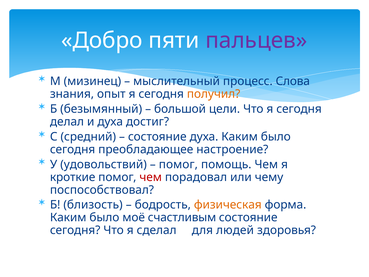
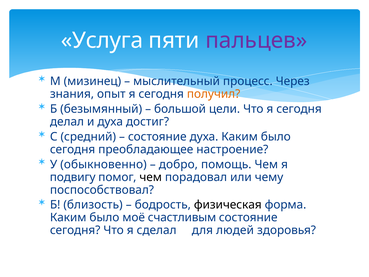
Добро: Добро -> Услуга
Слова: Слова -> Через
удовольствий: удовольствий -> обыкновенно
помог at (178, 164): помог -> добро
кроткие: кроткие -> подвигу
чем at (151, 177) colour: red -> black
физическая colour: orange -> black
